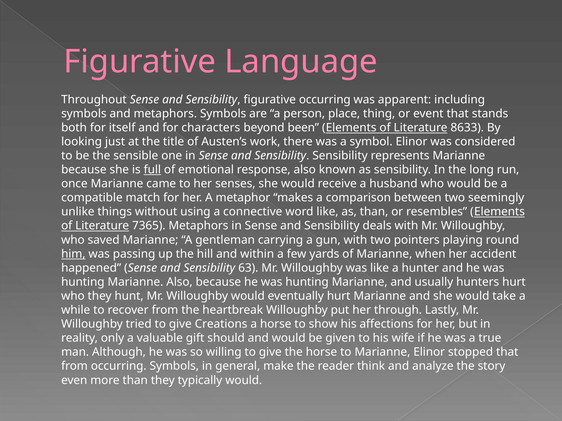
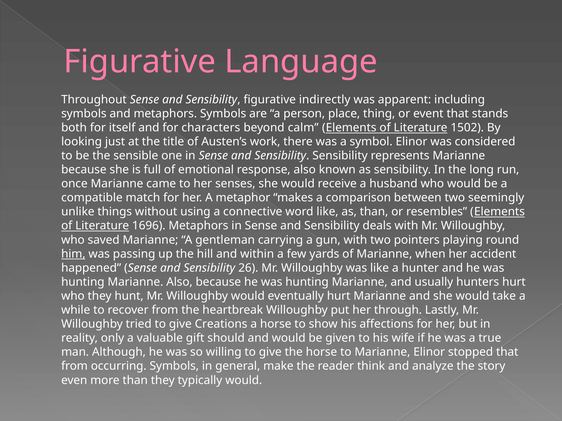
figurative occurring: occurring -> indirectly
been: been -> calm
8633: 8633 -> 1502
full underline: present -> none
7365: 7365 -> 1696
63: 63 -> 26
